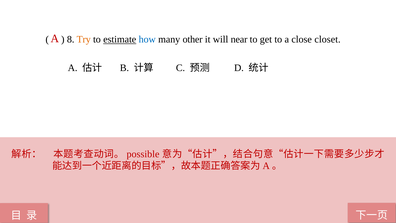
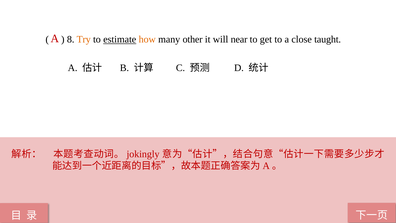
how colour: blue -> orange
closet: closet -> taught
possible: possible -> jokingly
